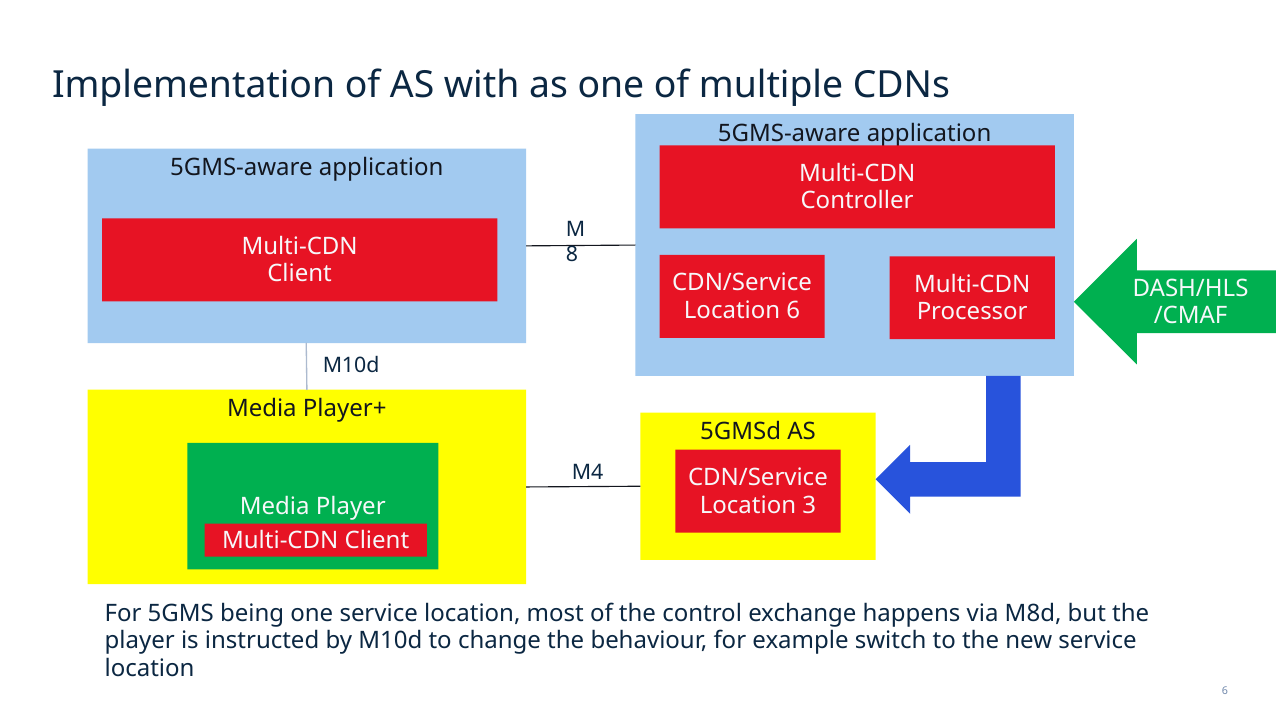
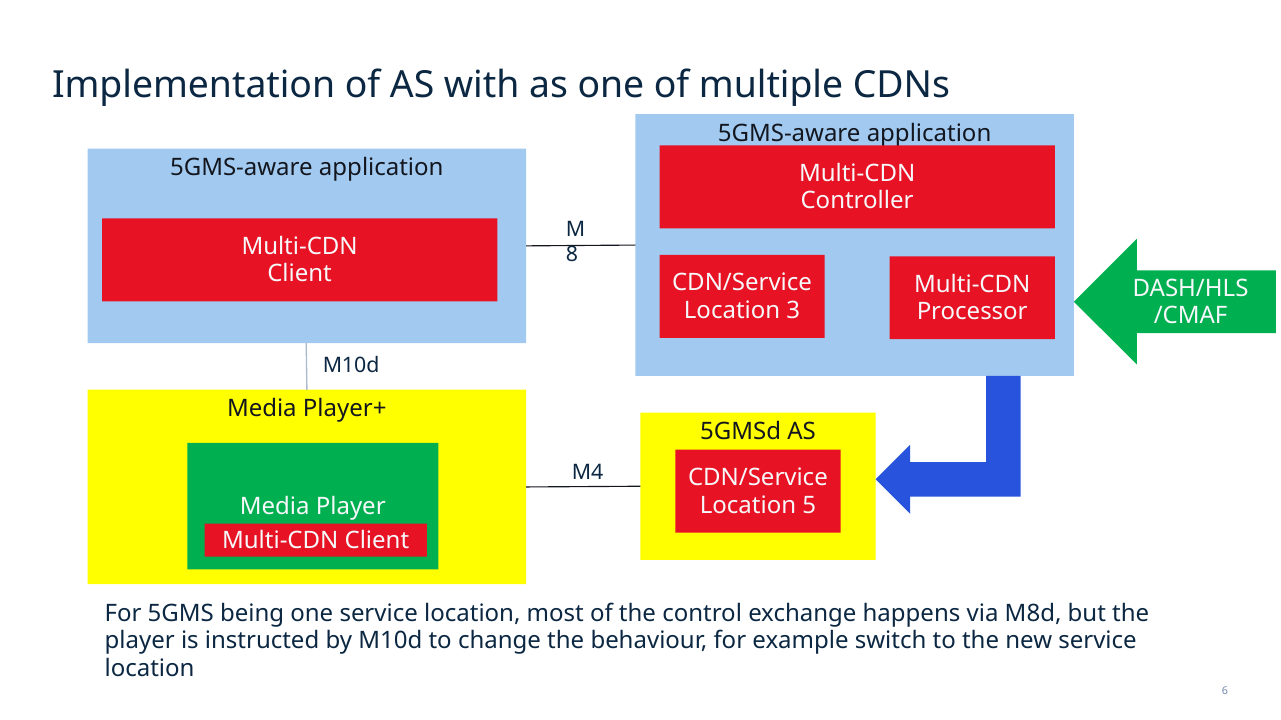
Location 6: 6 -> 3
3: 3 -> 5
